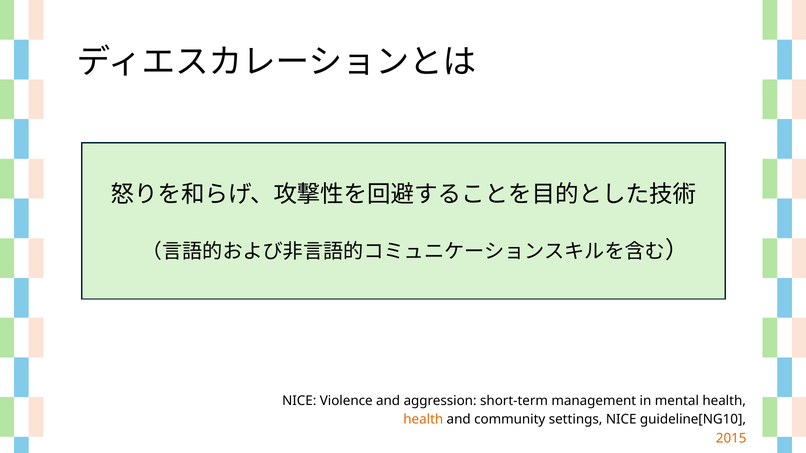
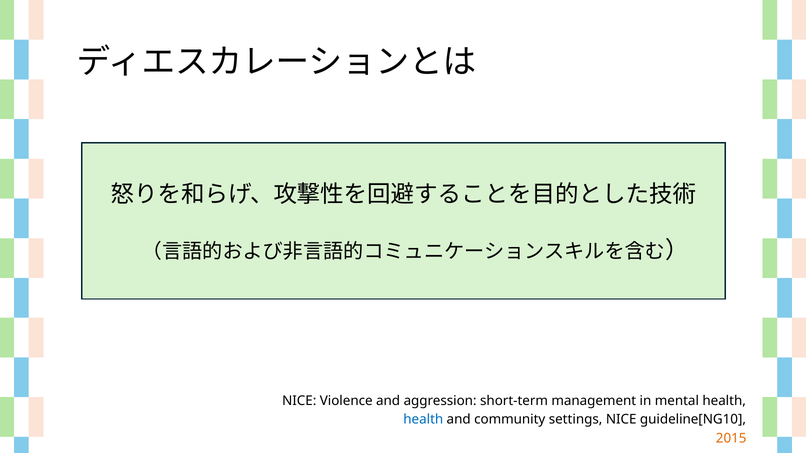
health at (423, 420) colour: orange -> blue
